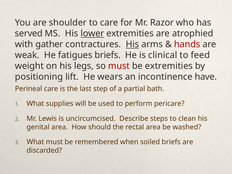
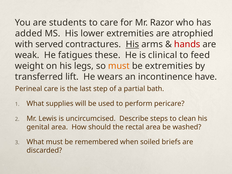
shoulder: shoulder -> students
served: served -> added
lower underline: present -> none
gather: gather -> served
fatigues briefs: briefs -> these
must at (119, 66) colour: red -> orange
positioning: positioning -> transferred
